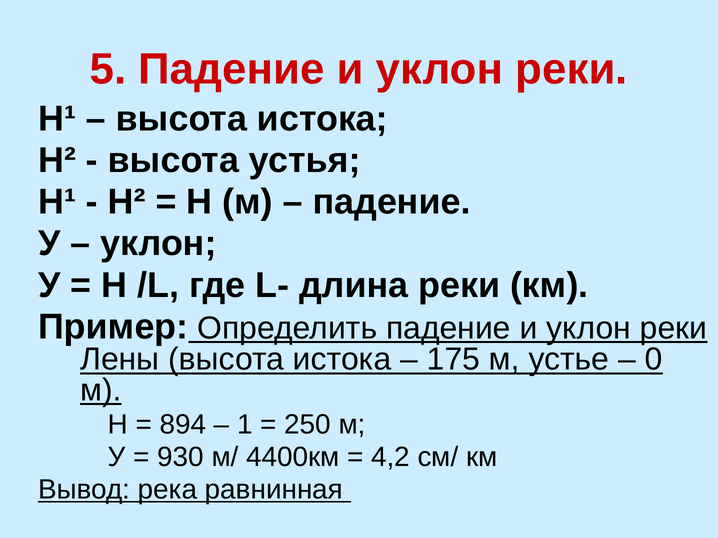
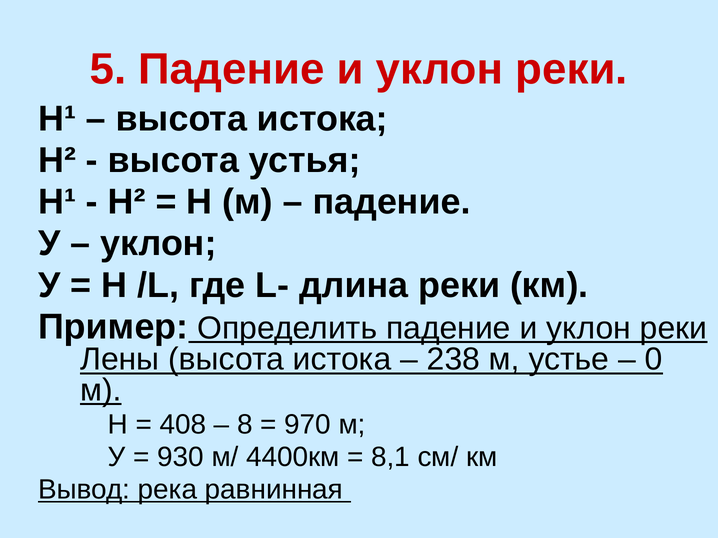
175: 175 -> 238
894: 894 -> 408
1: 1 -> 8
250: 250 -> 970
4,2: 4,2 -> 8,1
